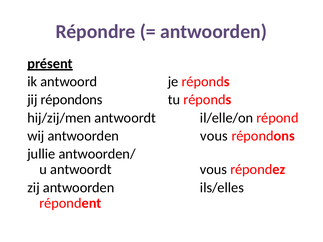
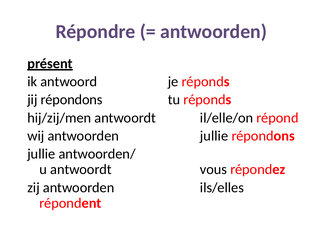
antwoorden vous: vous -> jullie
